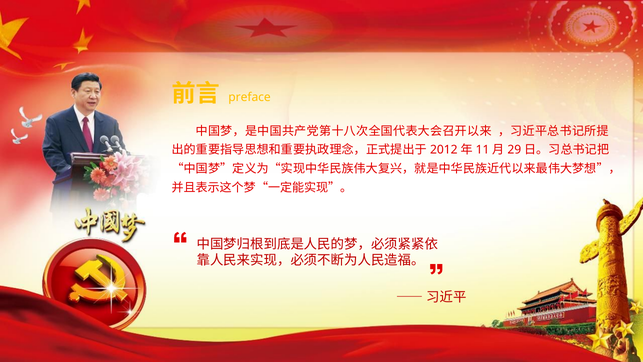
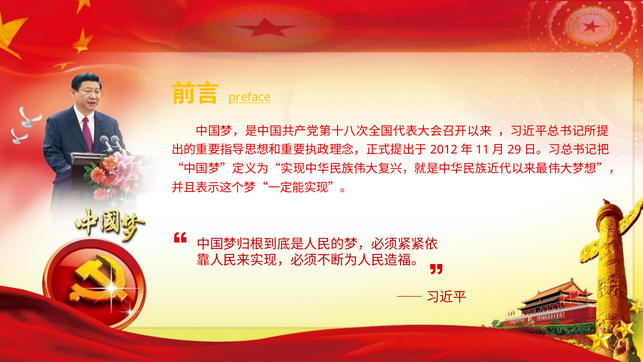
preface underline: none -> present
